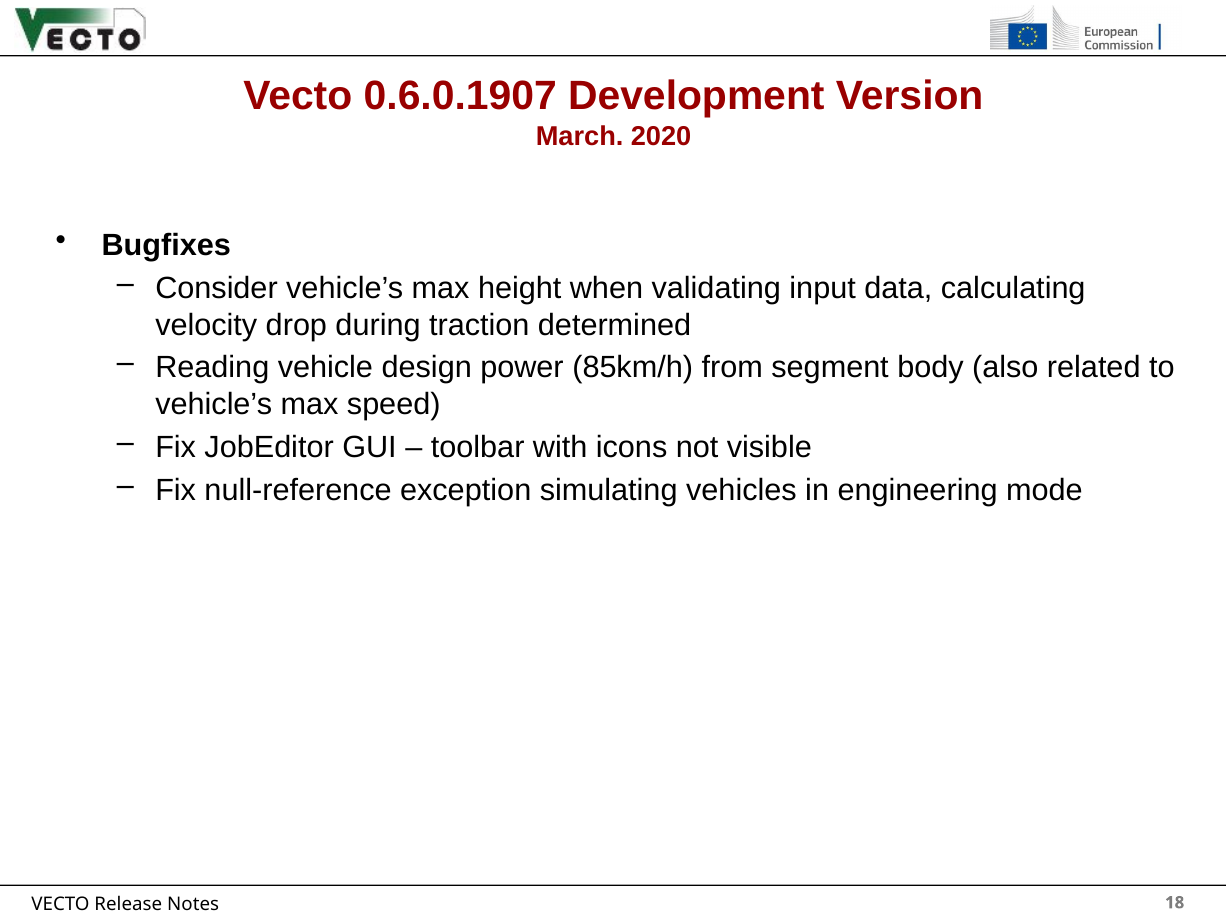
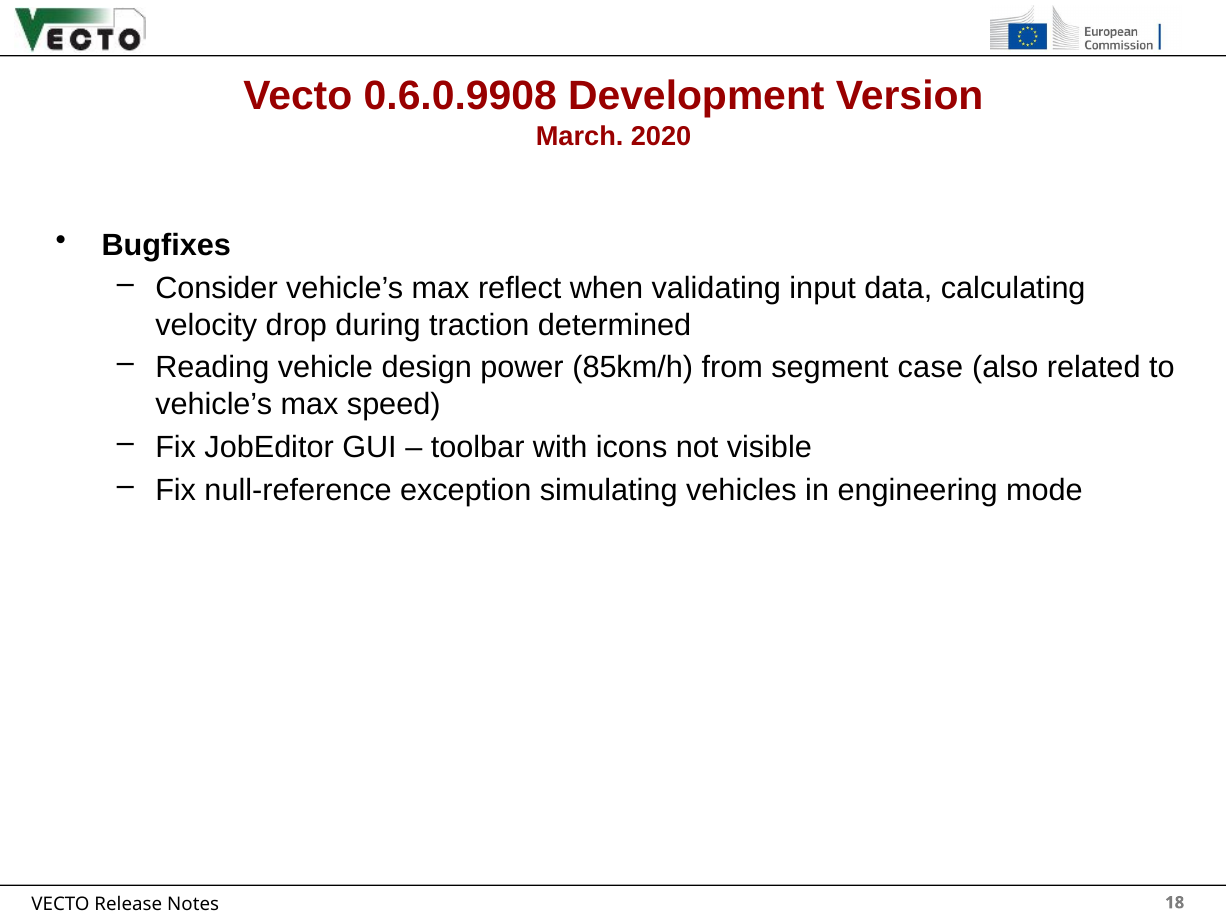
0.6.0.1907: 0.6.0.1907 -> 0.6.0.9908
height: height -> reflect
body: body -> case
